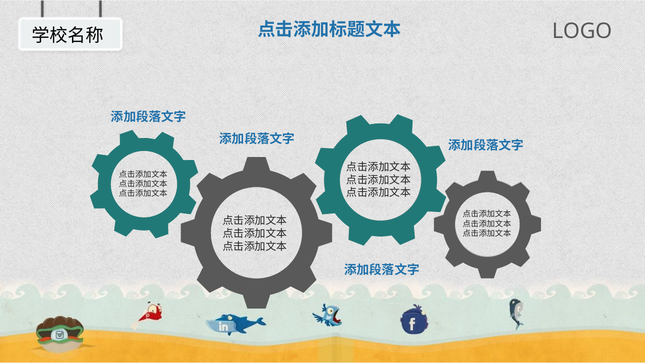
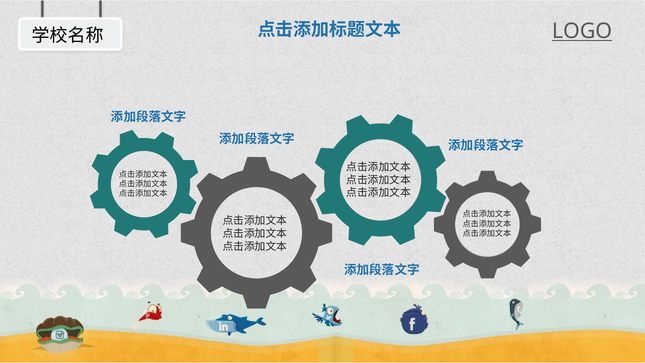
LOGO underline: none -> present
